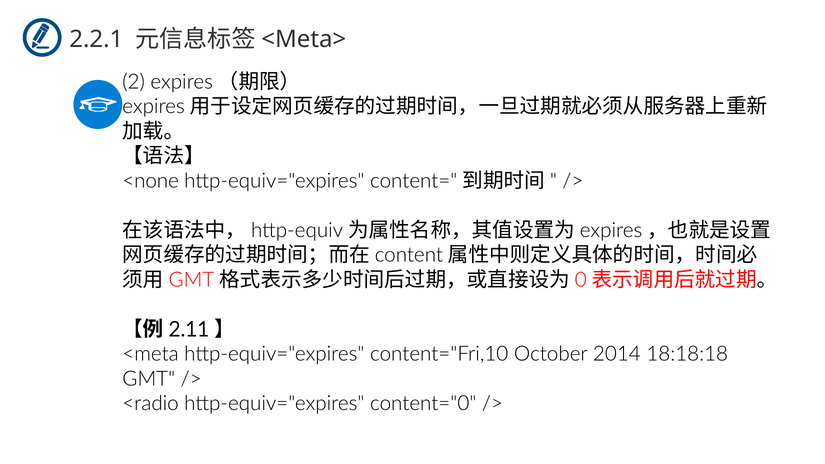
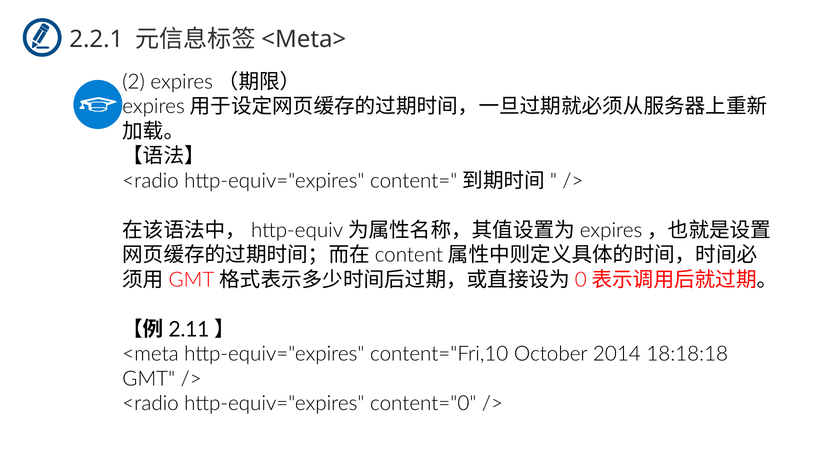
<none at (151, 181): <none -> <radio
